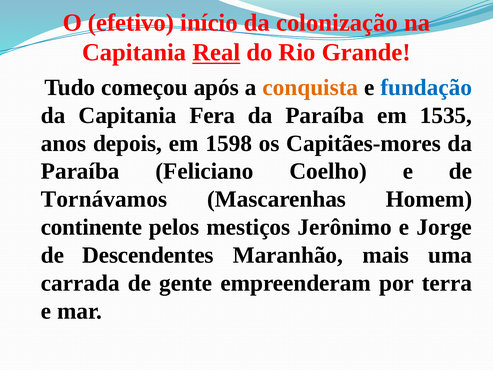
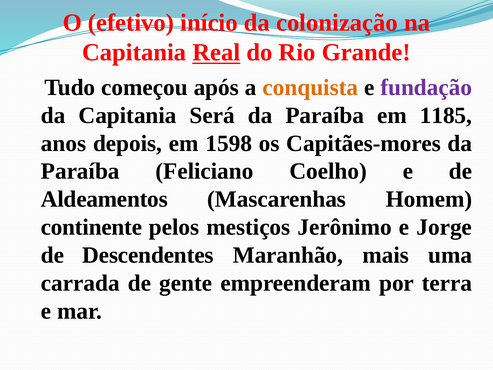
fundação colour: blue -> purple
Fera: Fera -> Será
1535: 1535 -> 1185
Tornávamos: Tornávamos -> Aldeamentos
